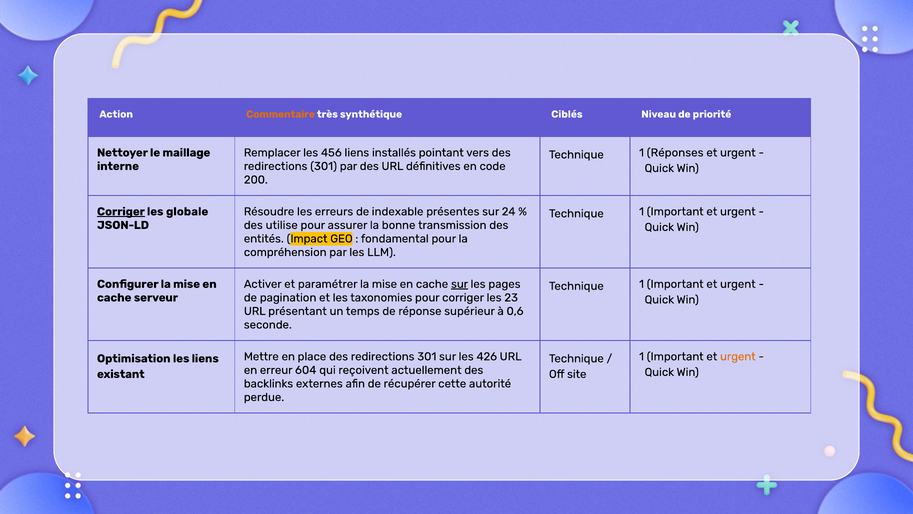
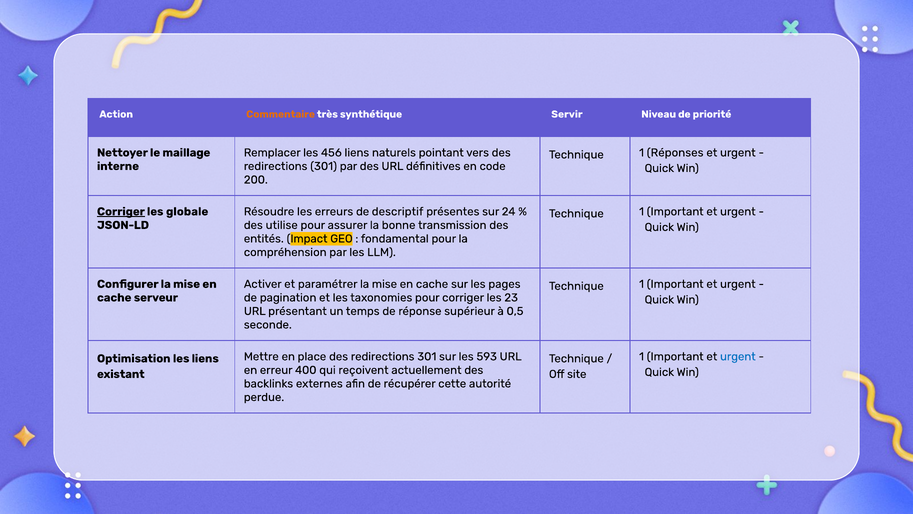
Ciblés: Ciblés -> Servir
installés: installés -> naturels
indexable: indexable -> descriptif
sur at (460, 284) underline: present -> none
0,6: 0,6 -> 0,5
426: 426 -> 593
urgent at (738, 356) colour: orange -> blue
604: 604 -> 400
